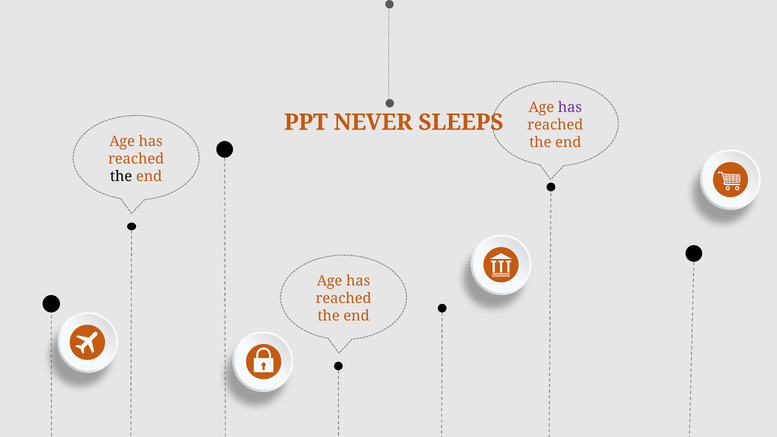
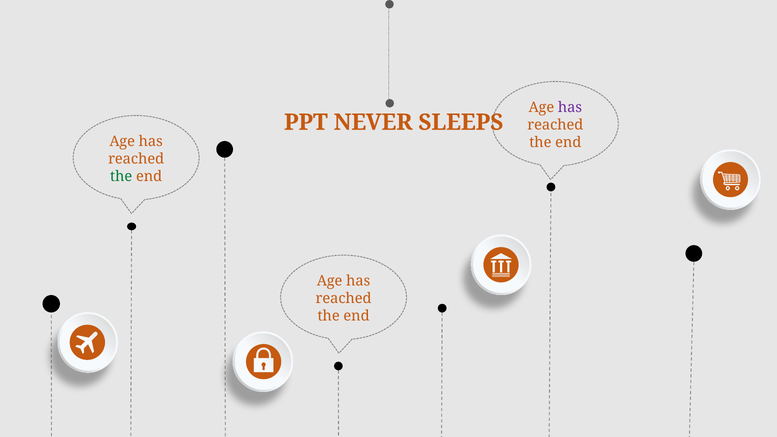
the at (121, 176) colour: black -> green
